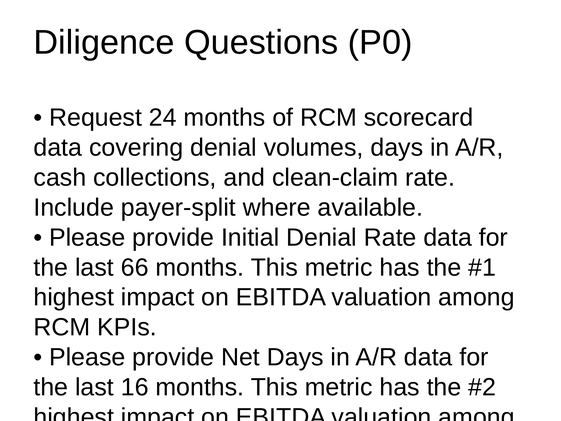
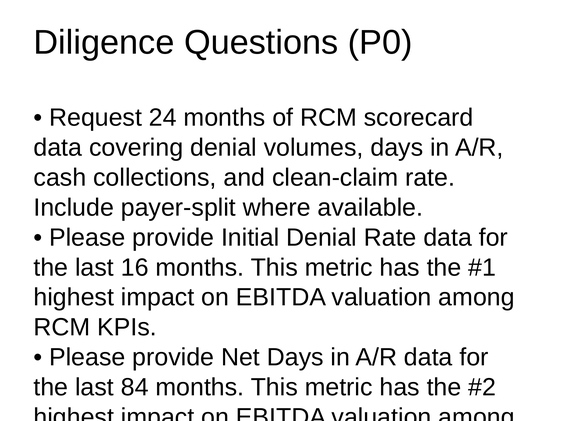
66: 66 -> 16
16: 16 -> 84
